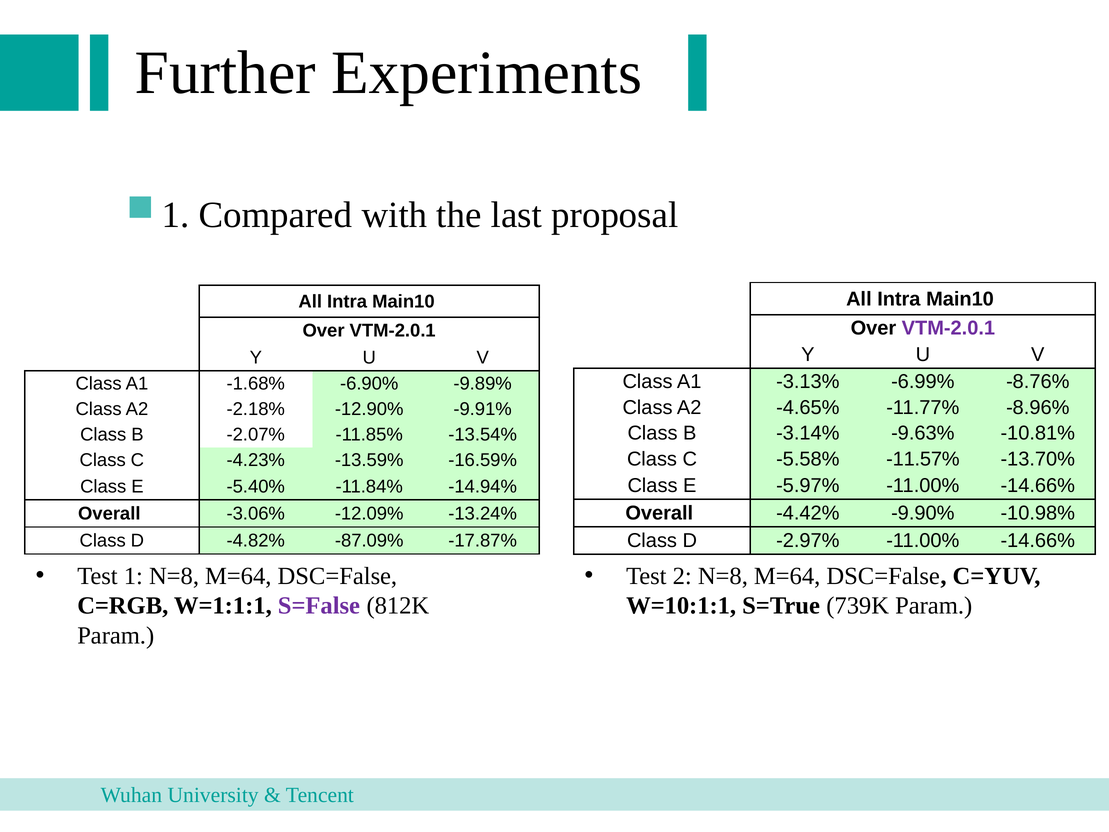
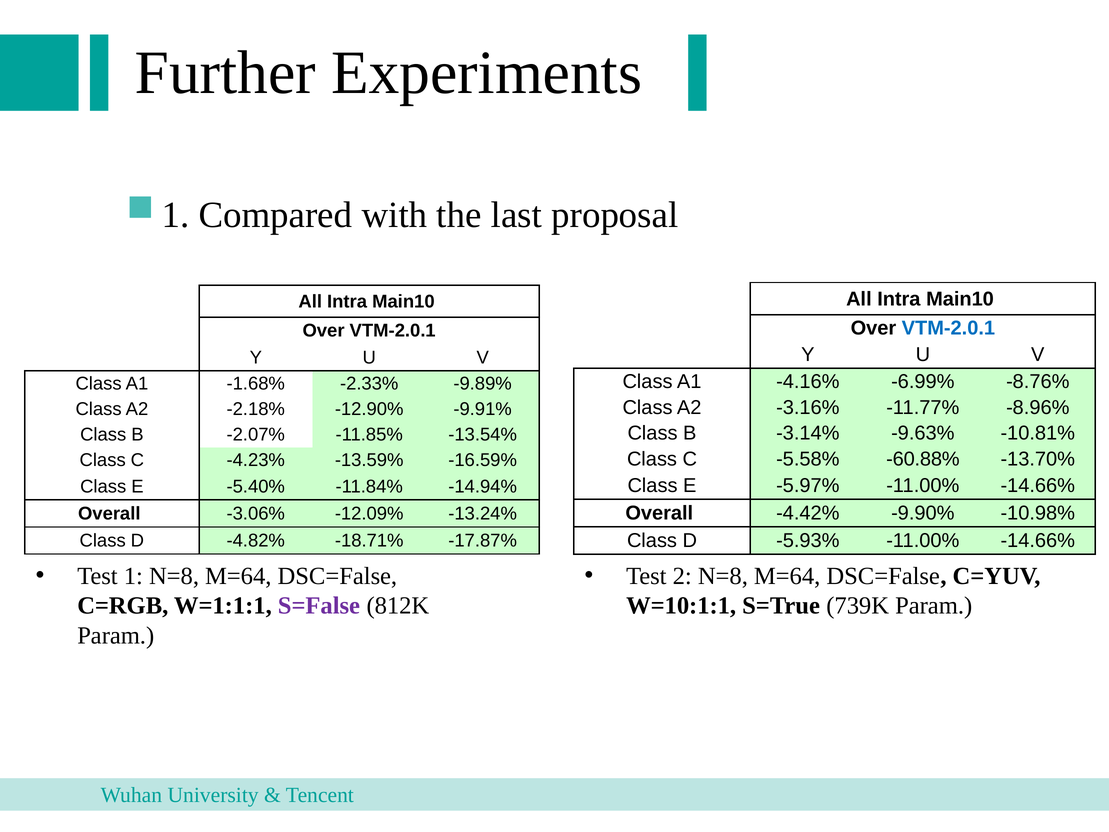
VTM-2.0.1 at (948, 328) colour: purple -> blue
-3.13%: -3.13% -> -4.16%
-6.90%: -6.90% -> -2.33%
-4.65%: -4.65% -> -3.16%
-11.57%: -11.57% -> -60.88%
-2.97%: -2.97% -> -5.93%
-87.09%: -87.09% -> -18.71%
